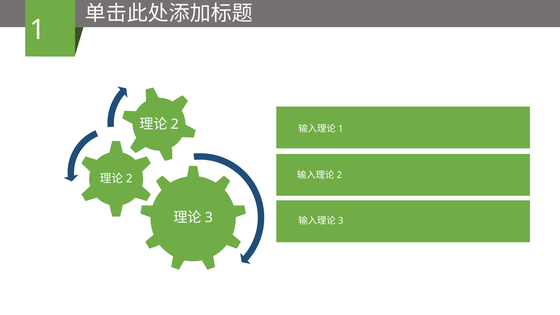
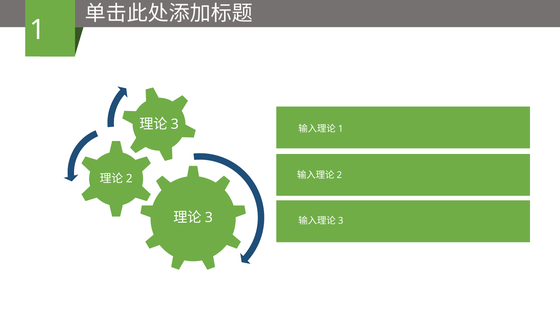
2 at (175, 124): 2 -> 3
